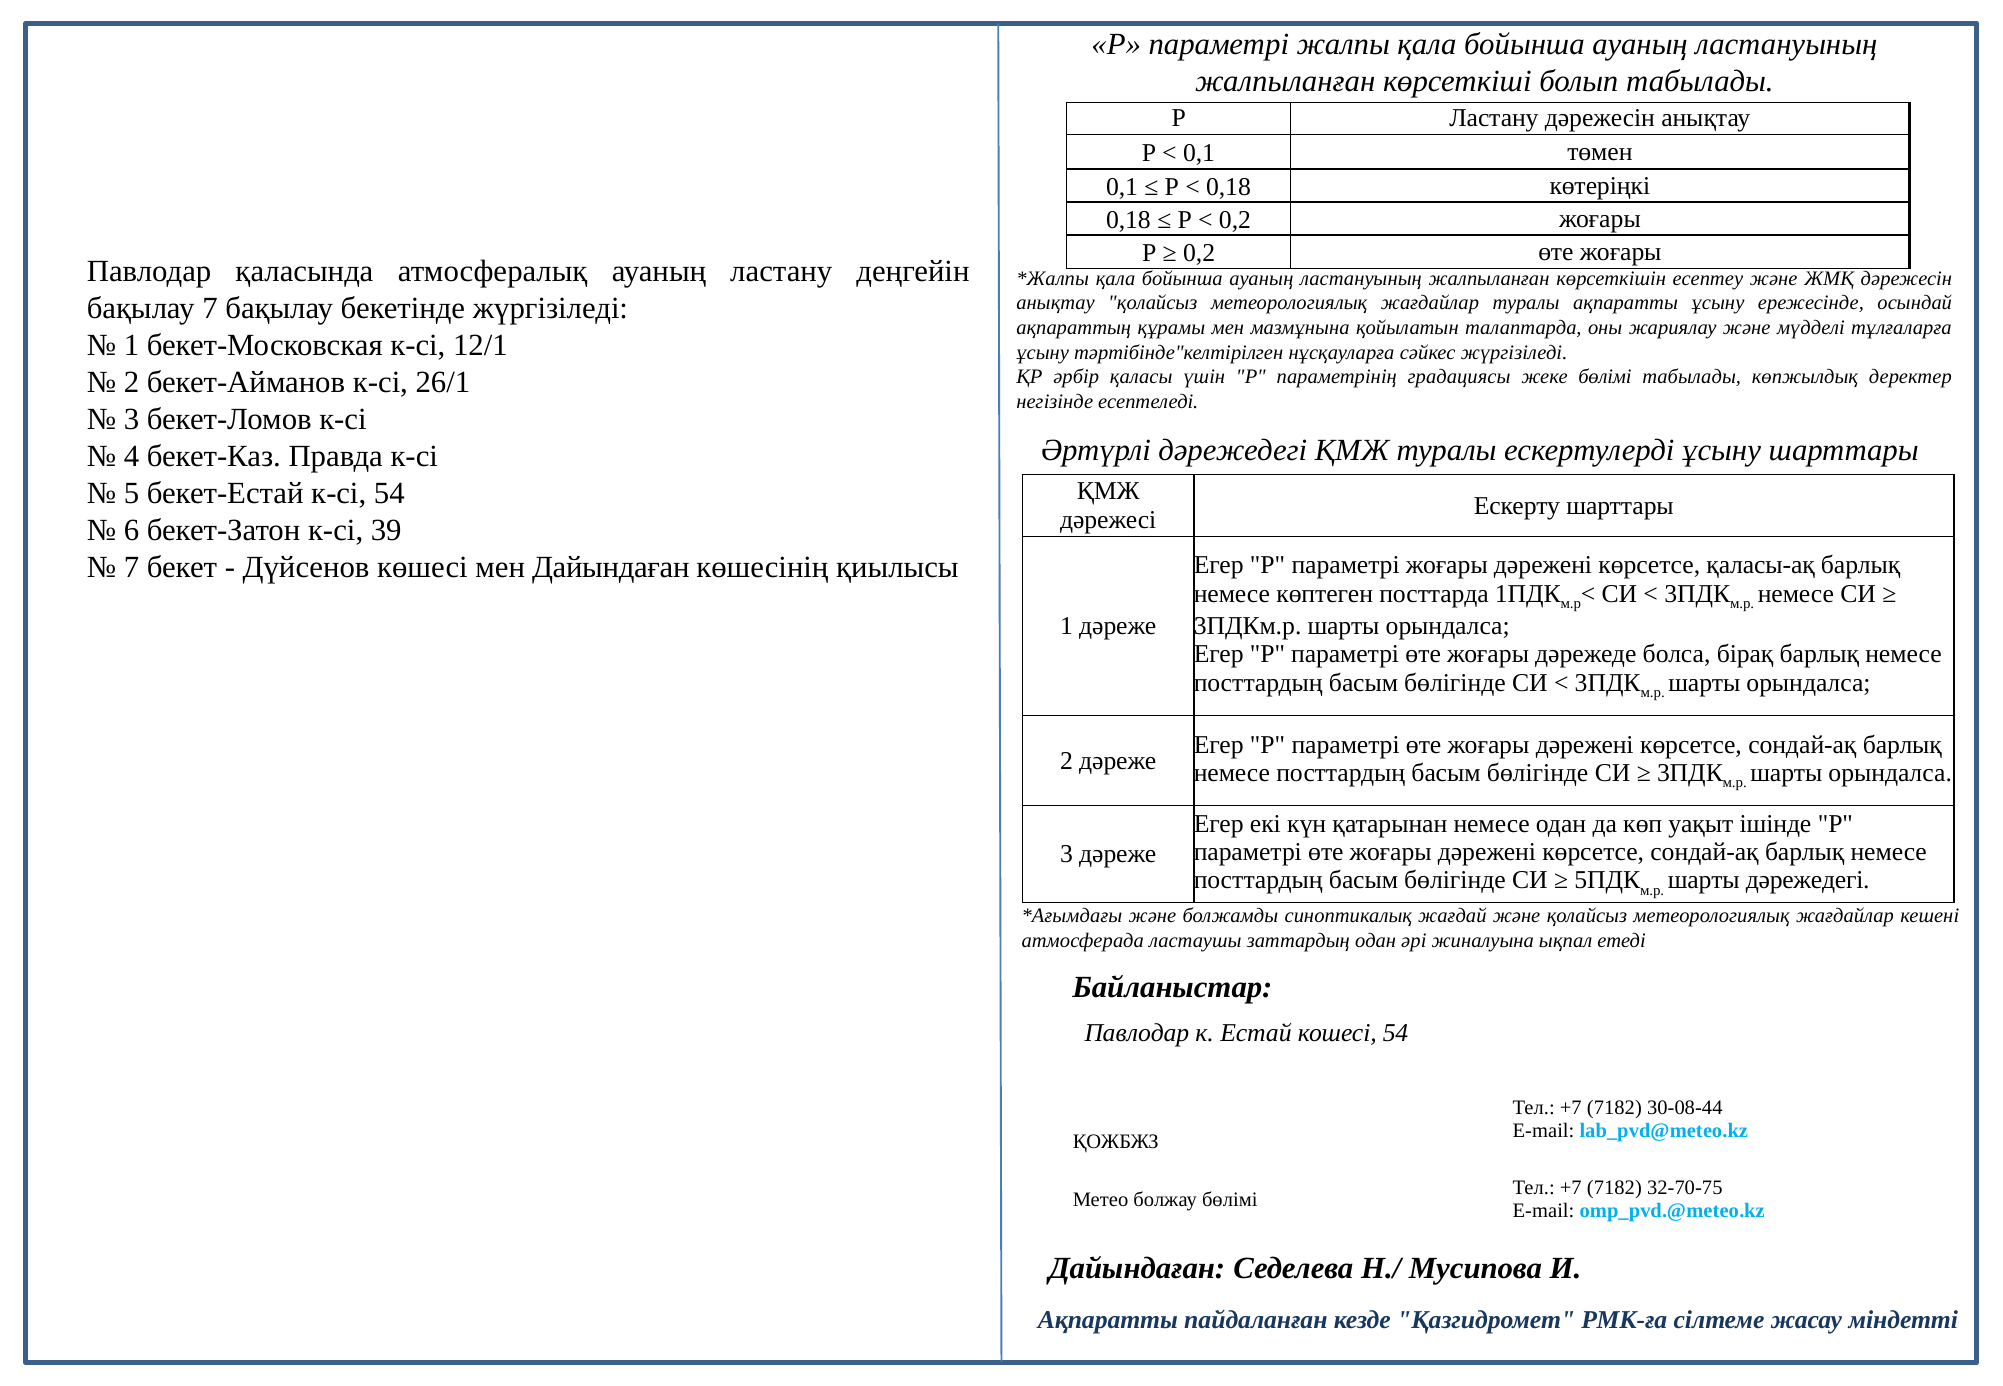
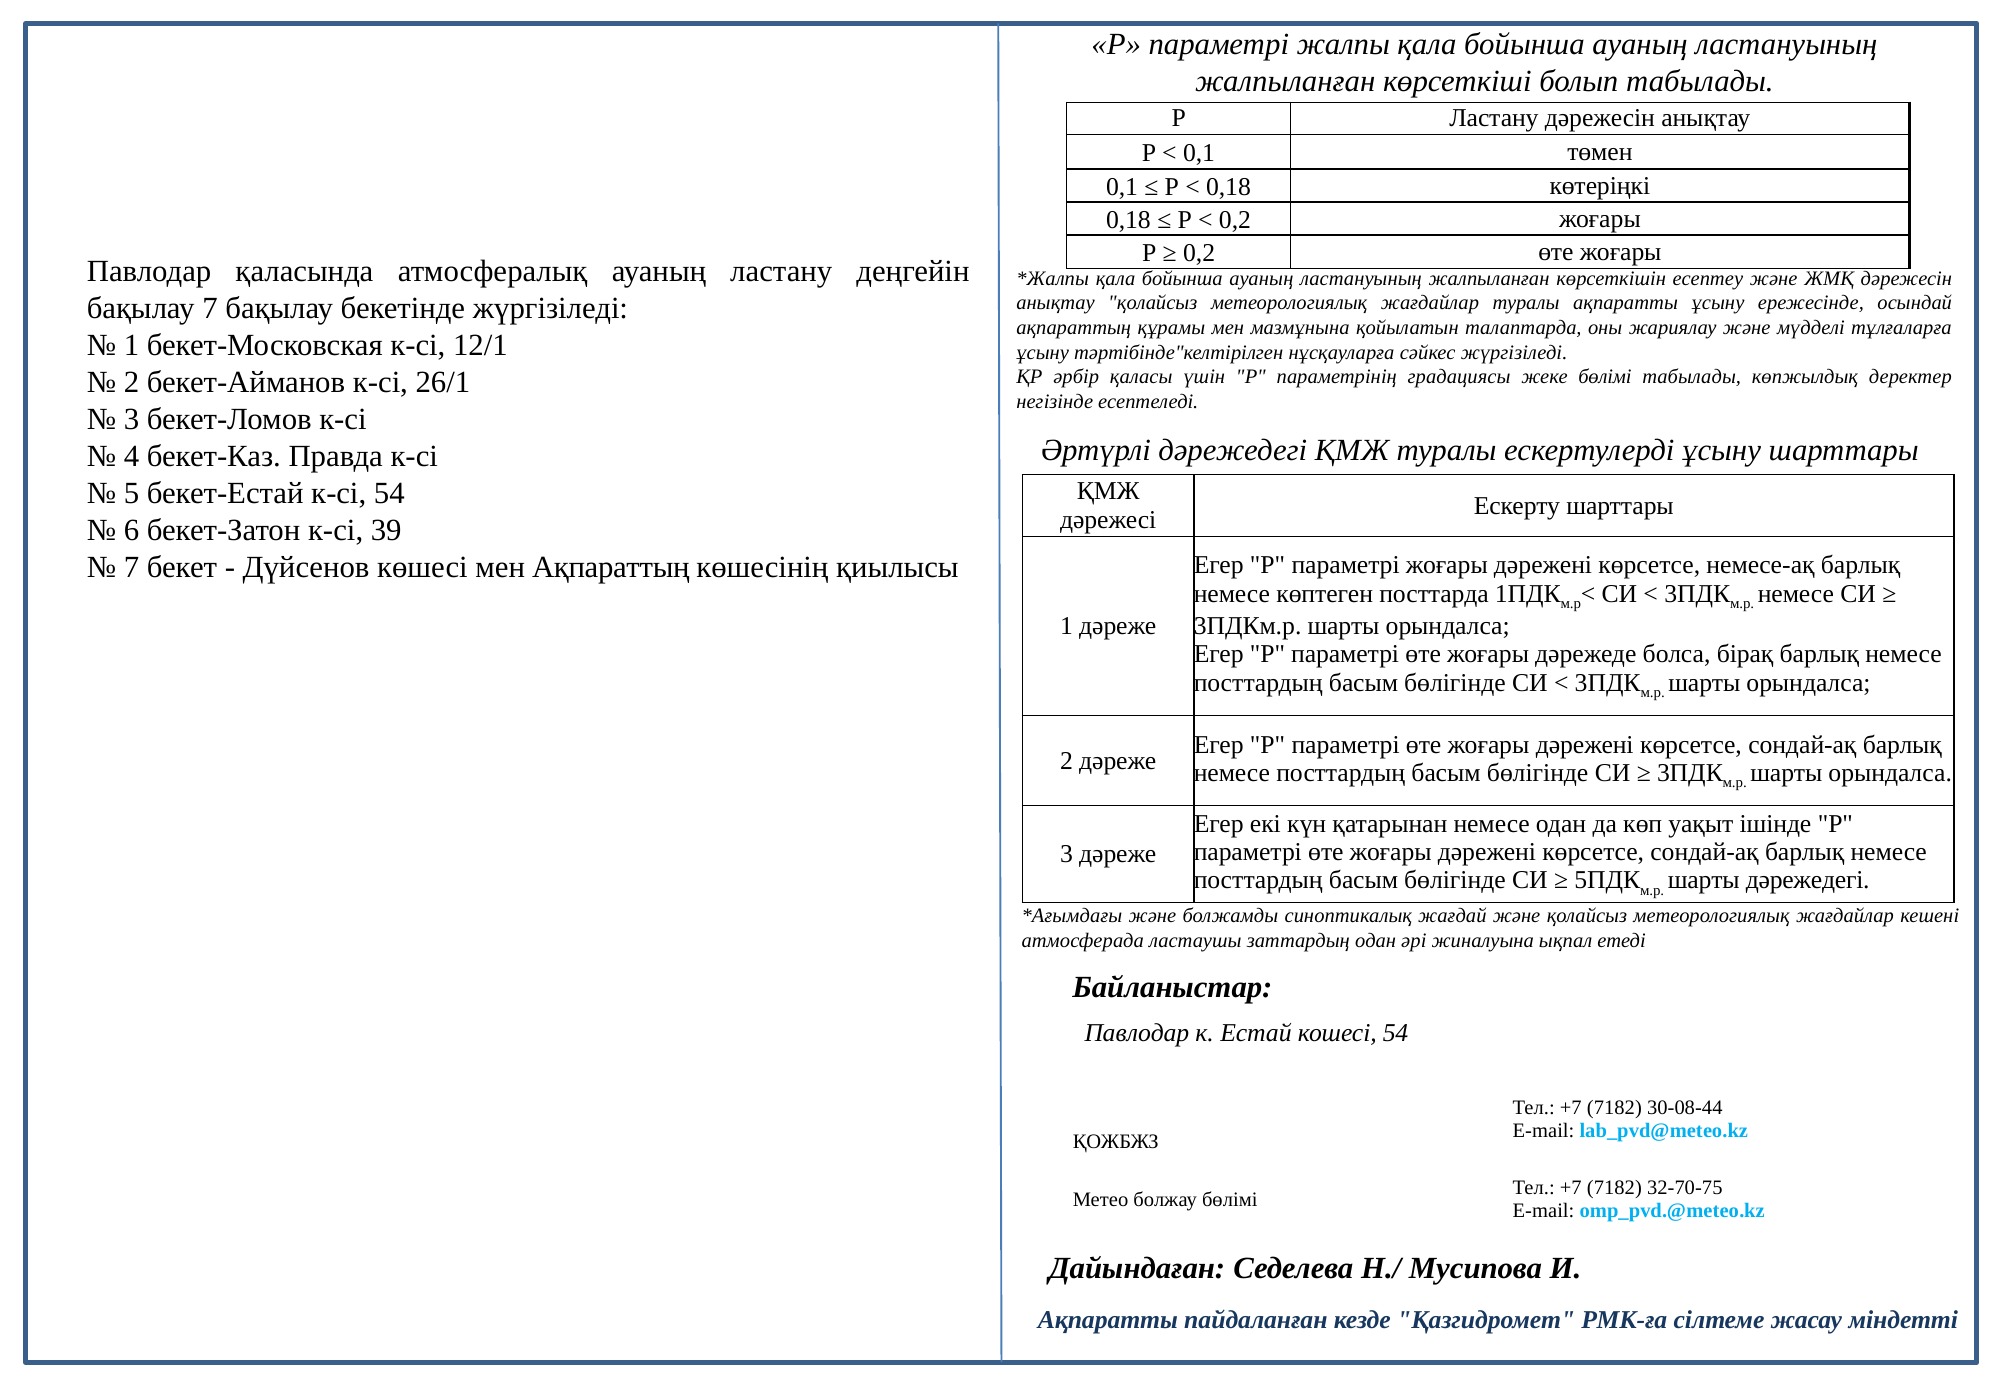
мен Дайындаған: Дайындаған -> Ақпараттың
қаласы-ақ: қаласы-ақ -> немесе-ақ
